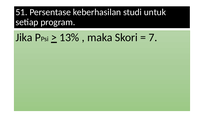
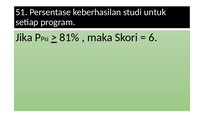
13%: 13% -> 81%
7: 7 -> 6
